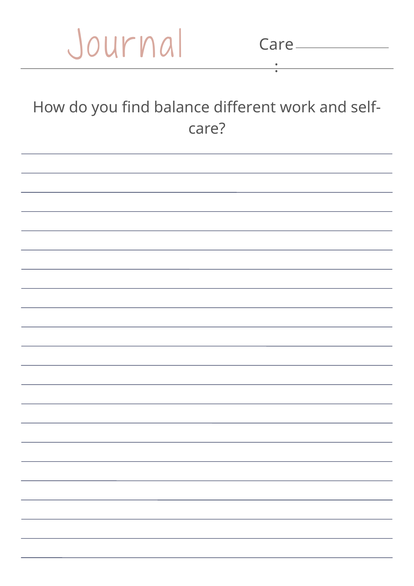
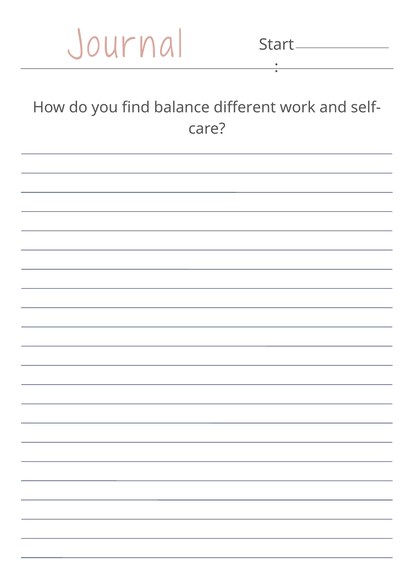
Care at (276, 45): Care -> Start
